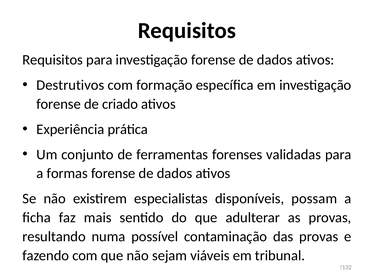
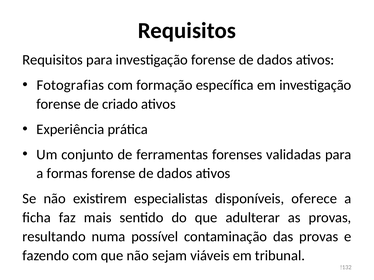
Destrutivos: Destrutivos -> Fotografias
possam: possam -> oferece
